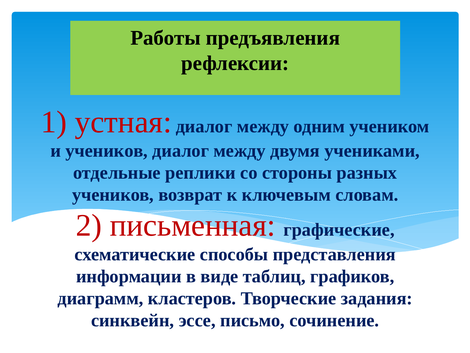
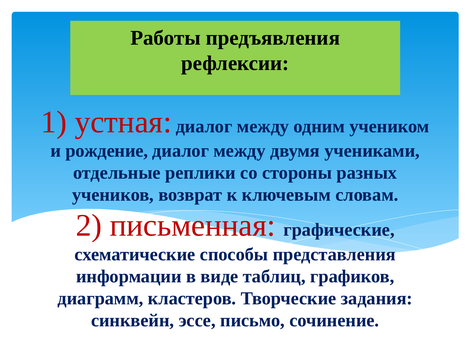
и учеников: учеников -> рождение
